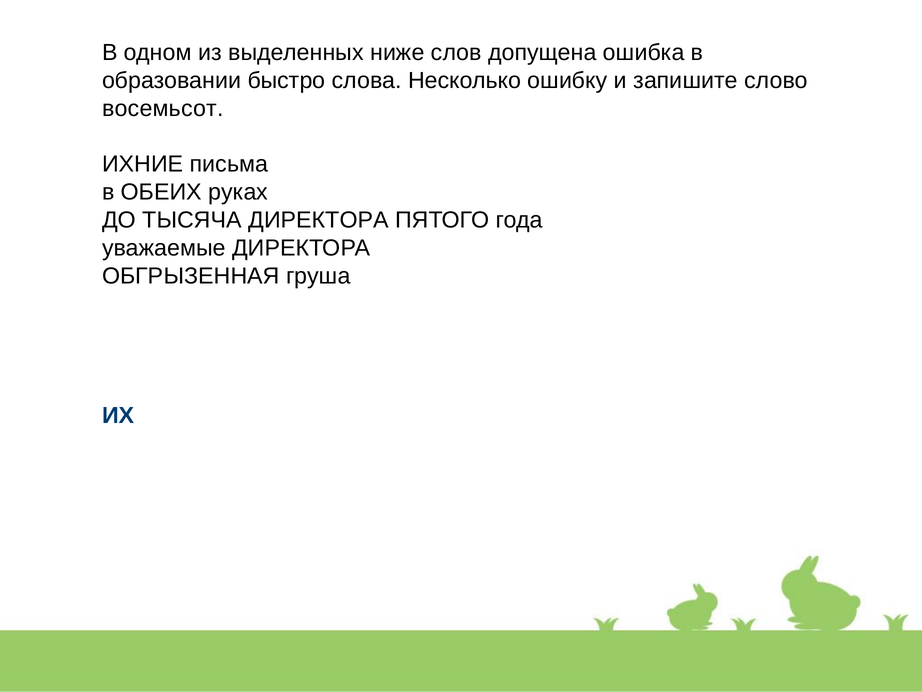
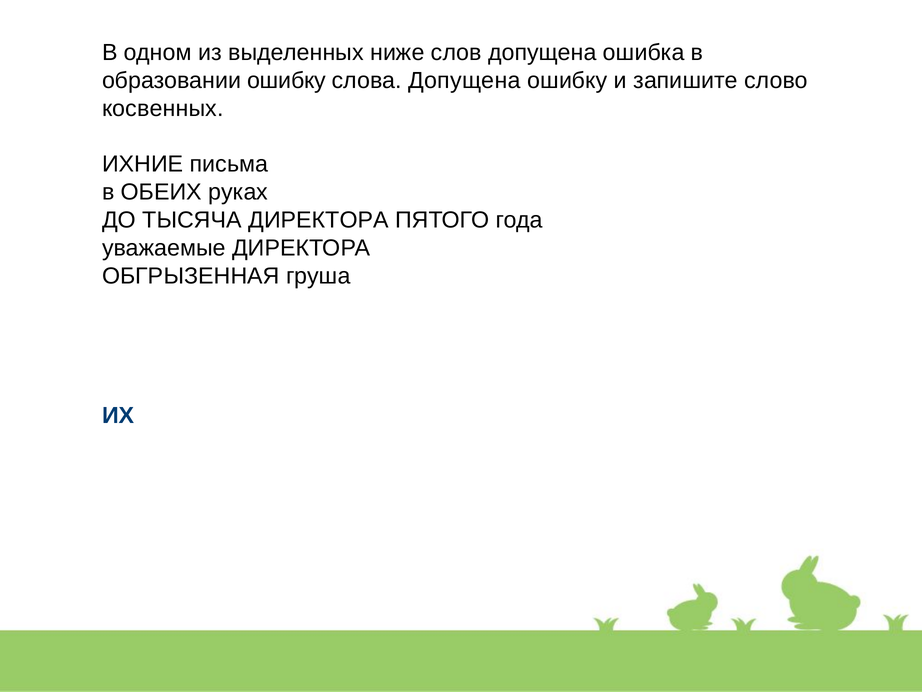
образовании быстро: быстро -> ошибку
слова Несколько: Несколько -> Допущена
восемьсот: восемьсот -> косвенных
